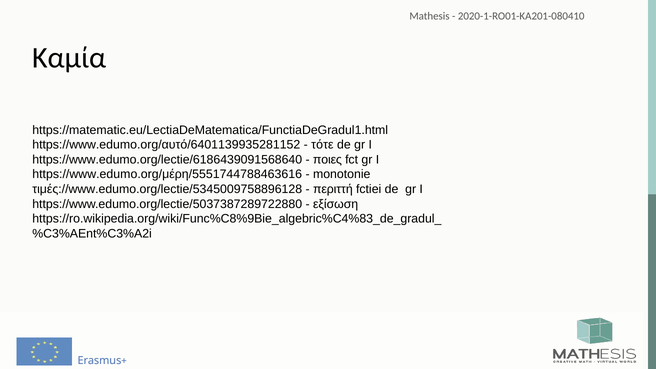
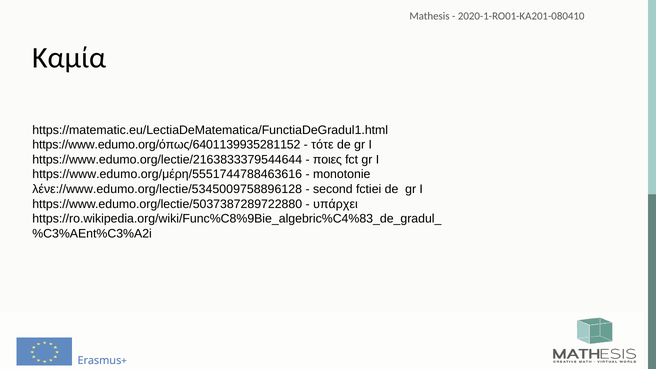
https://www.edumo.org/αυτό/6401139935281152: https://www.edumo.org/αυτό/6401139935281152 -> https://www.edumo.org/όπως/6401139935281152
https://www.edumo.org/lectie/6186439091568640: https://www.edumo.org/lectie/6186439091568640 -> https://www.edumo.org/lectie/2163833379544644
τιμές://www.edumo.org/lectie/5345009758896128: τιμές://www.edumo.org/lectie/5345009758896128 -> λένε://www.edumo.org/lectie/5345009758896128
περιττή: περιττή -> second
εξίσωση: εξίσωση -> υπάρχει
